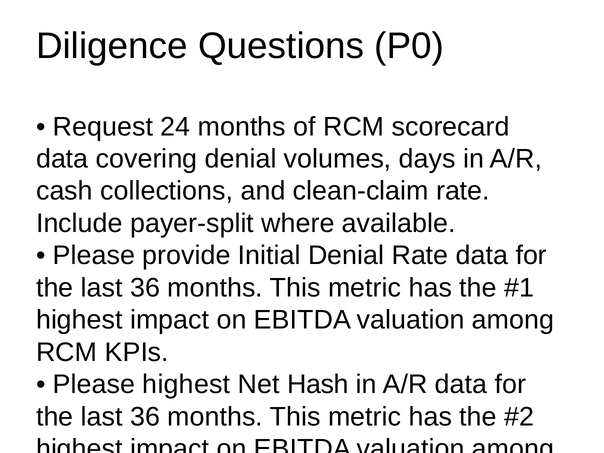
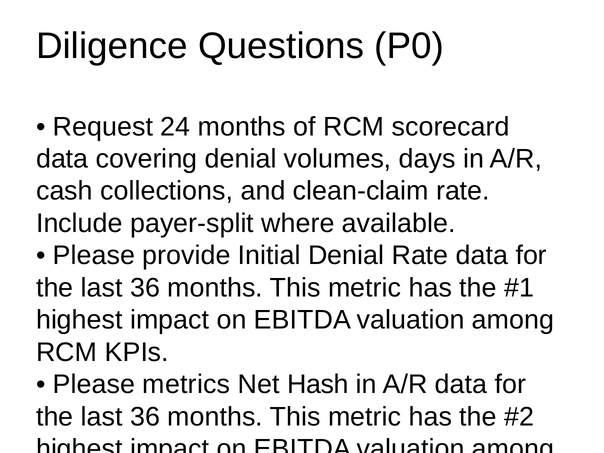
Please highest: highest -> metrics
